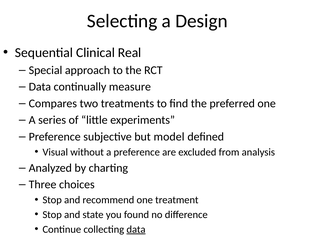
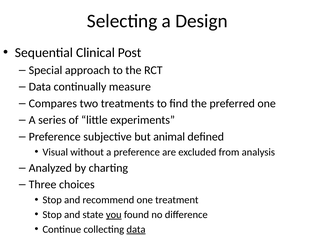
Real: Real -> Post
model: model -> animal
you underline: none -> present
